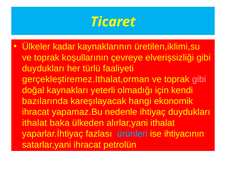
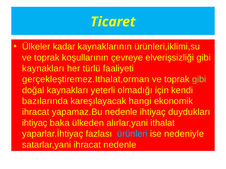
üretilen,iklimi,su: üretilen,iklimi,su -> ürünleri,iklimi,su
duydukları at (43, 69): duydukları -> kaynakları
gibi at (199, 80) colour: pink -> light green
ithalat at (35, 123): ithalat -> ihtiyaç
ihtiyacının: ihtiyacının -> nedeniyle
ihracat petrolün: petrolün -> nedenle
